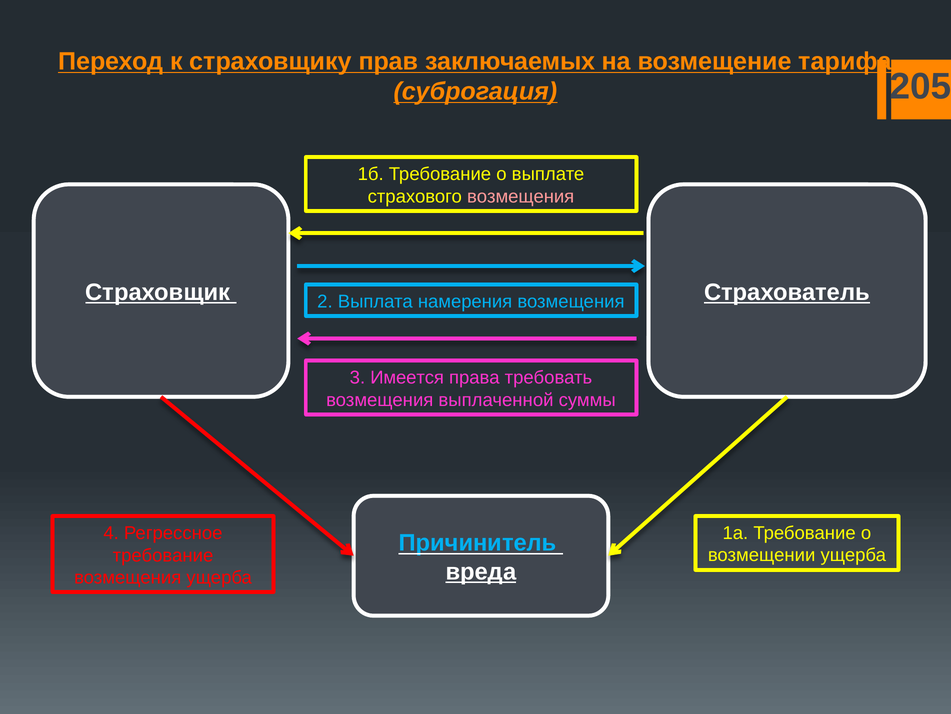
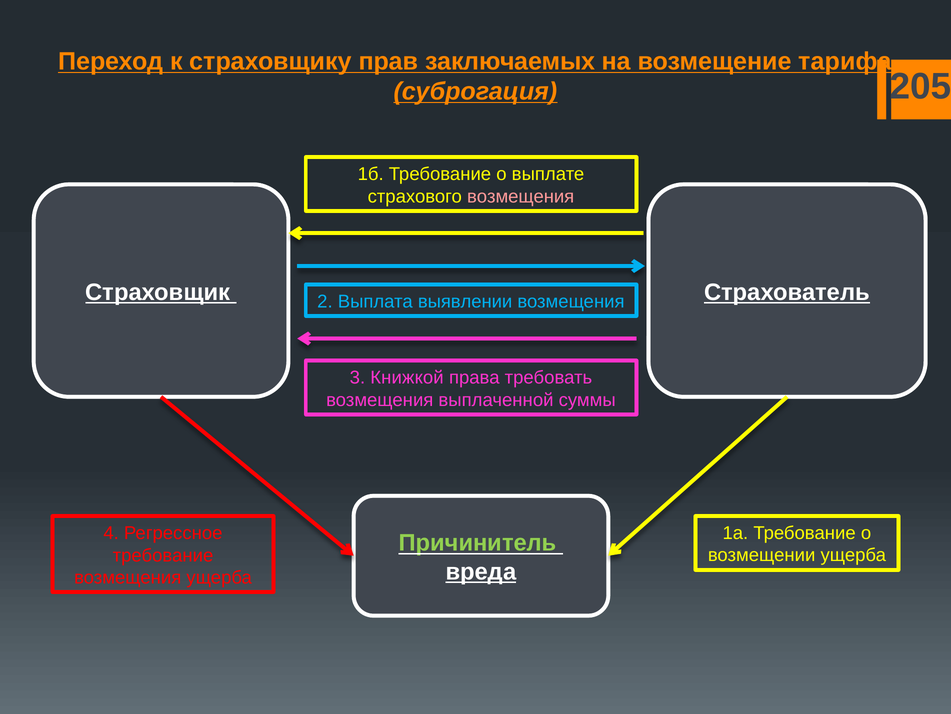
намерения: намерения -> выявлении
Имеется: Имеется -> Книжкой
Причинитель colour: light blue -> light green
